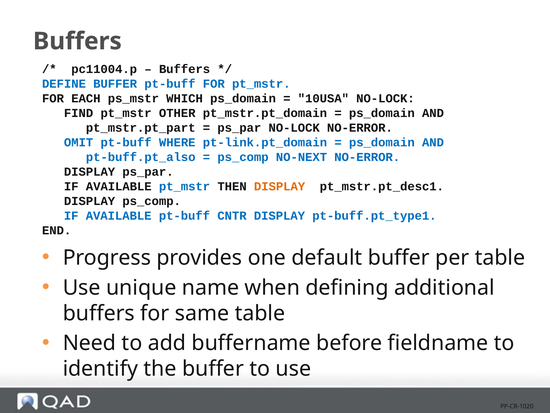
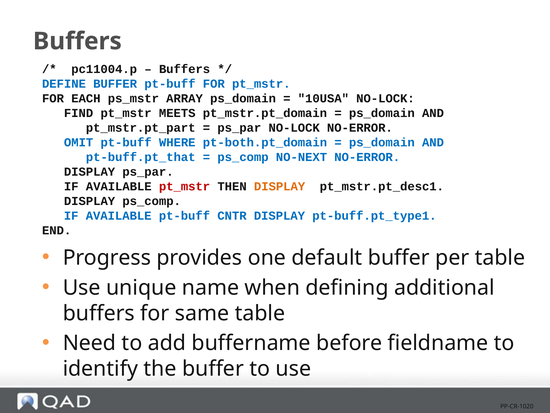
WHICH: WHICH -> ARRAY
OTHER: OTHER -> MEETS
pt-link.pt_domain: pt-link.pt_domain -> pt-both.pt_domain
pt-buff.pt_also: pt-buff.pt_also -> pt-buff.pt_that
pt_mstr at (185, 186) colour: blue -> red
